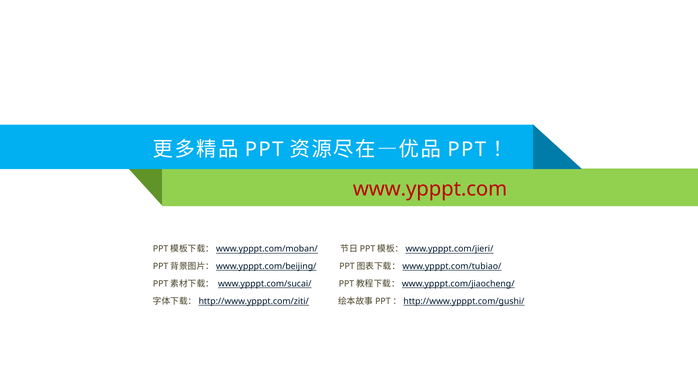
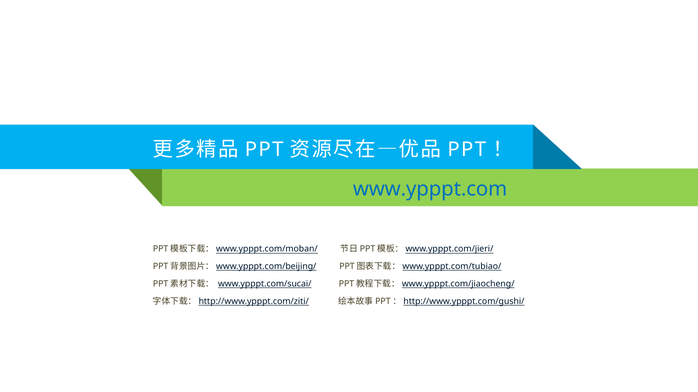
www.ypppt.com colour: red -> blue
